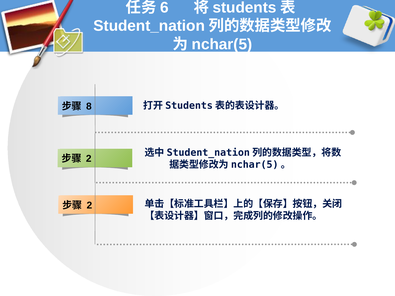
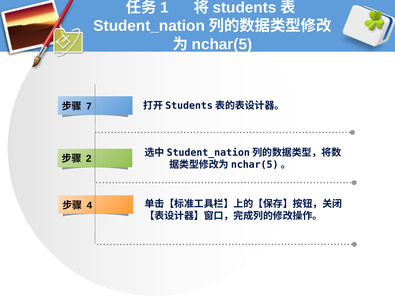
6: 6 -> 1
8: 8 -> 7
2 at (89, 205): 2 -> 4
